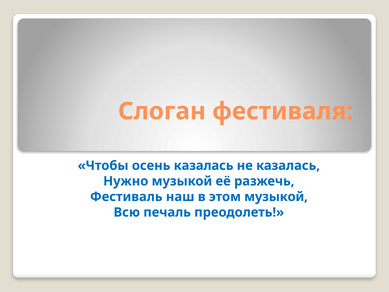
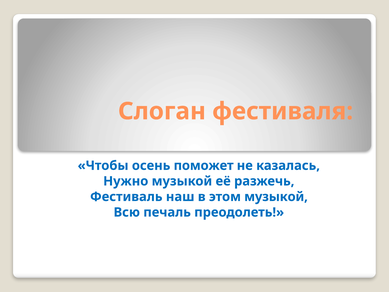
осень казалась: казалась -> поможет
